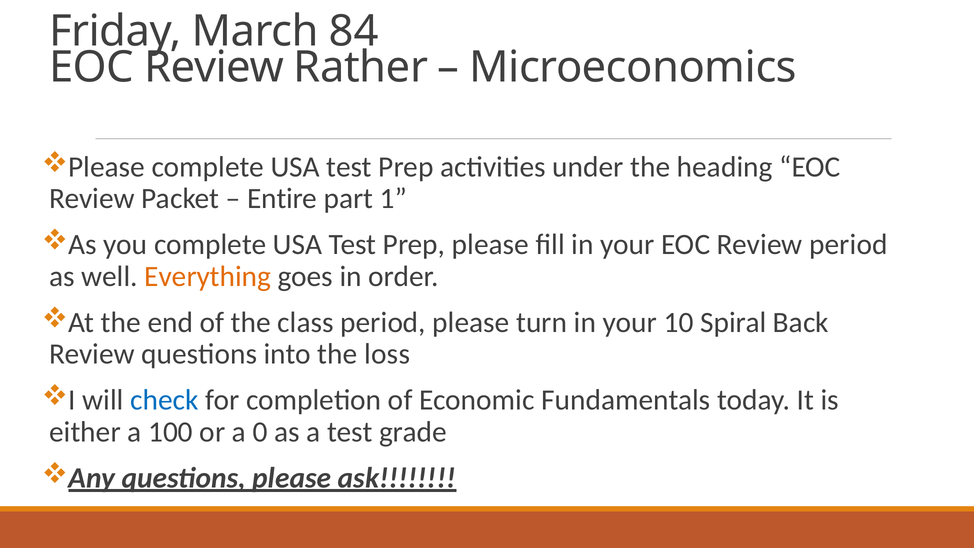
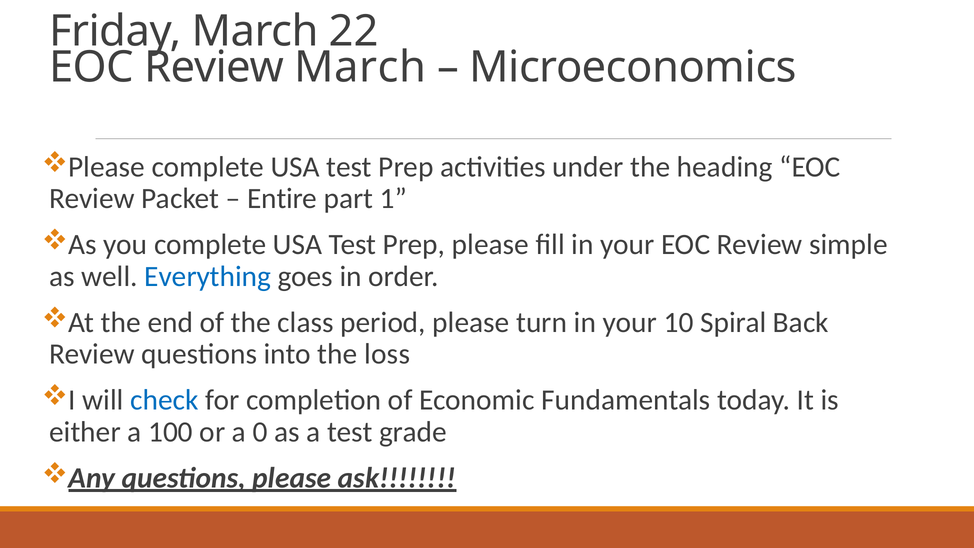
84: 84 -> 22
Review Rather: Rather -> March
Review period: period -> simple
Everything colour: orange -> blue
